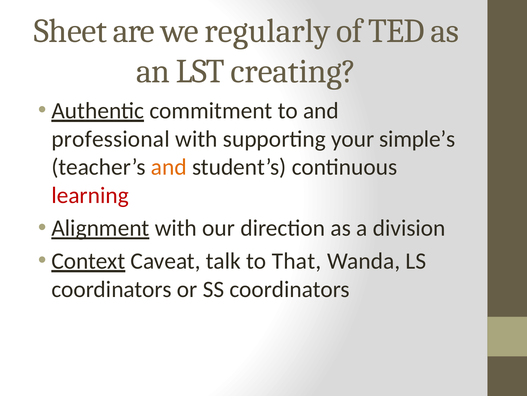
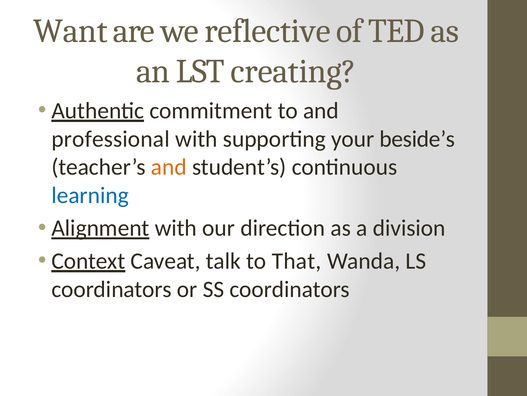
Sheet: Sheet -> Want
regularly: regularly -> reflective
simple’s: simple’s -> beside’s
learning colour: red -> blue
